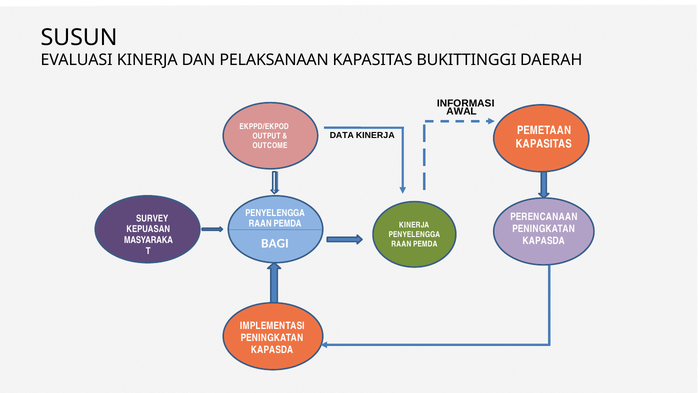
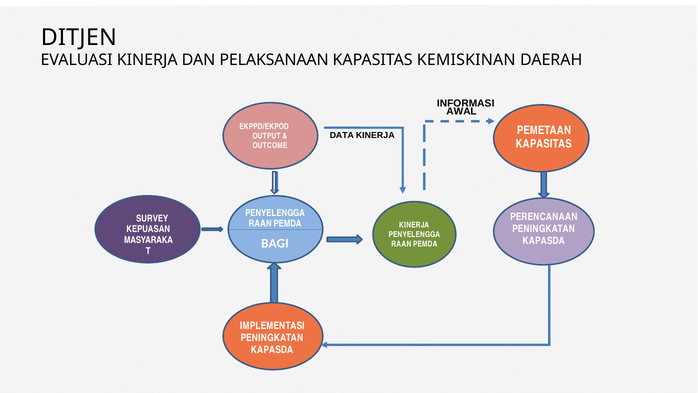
SUSUN: SUSUN -> DITJEN
BUKITTINGGI: BUKITTINGGI -> KEMISKINAN
